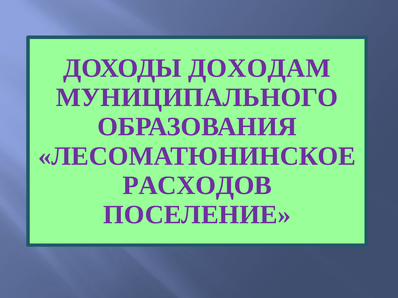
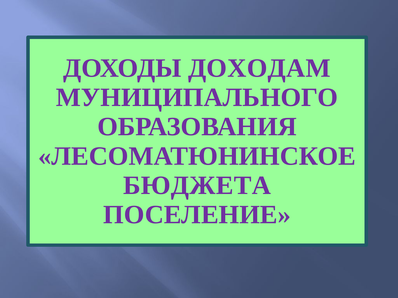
РАСХОДОВ: РАСХОДОВ -> БЮДЖЕТА
